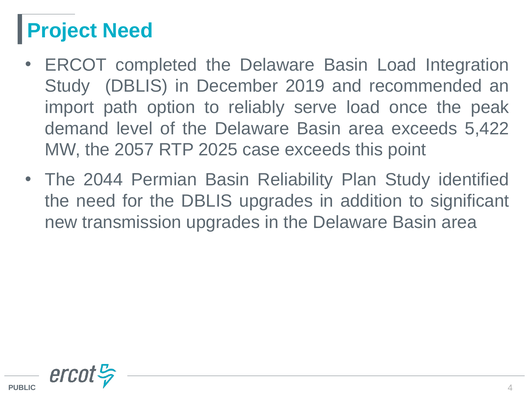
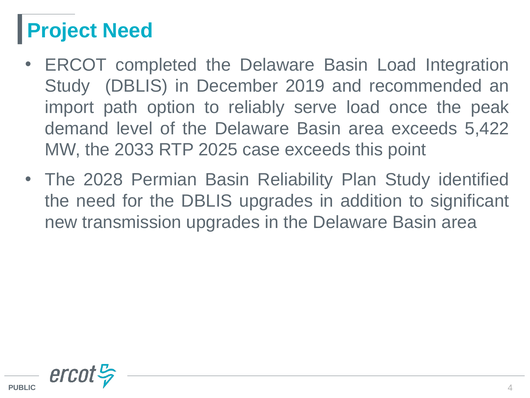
2057: 2057 -> 2033
2044: 2044 -> 2028
